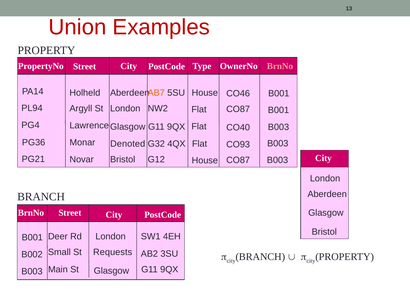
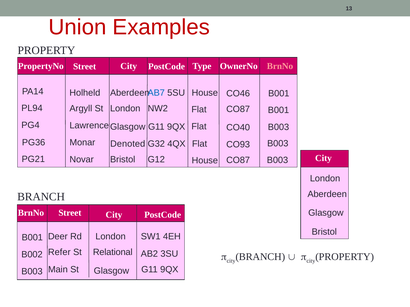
AB7 colour: orange -> blue
Small: Small -> Refer
Requests: Requests -> Relational
